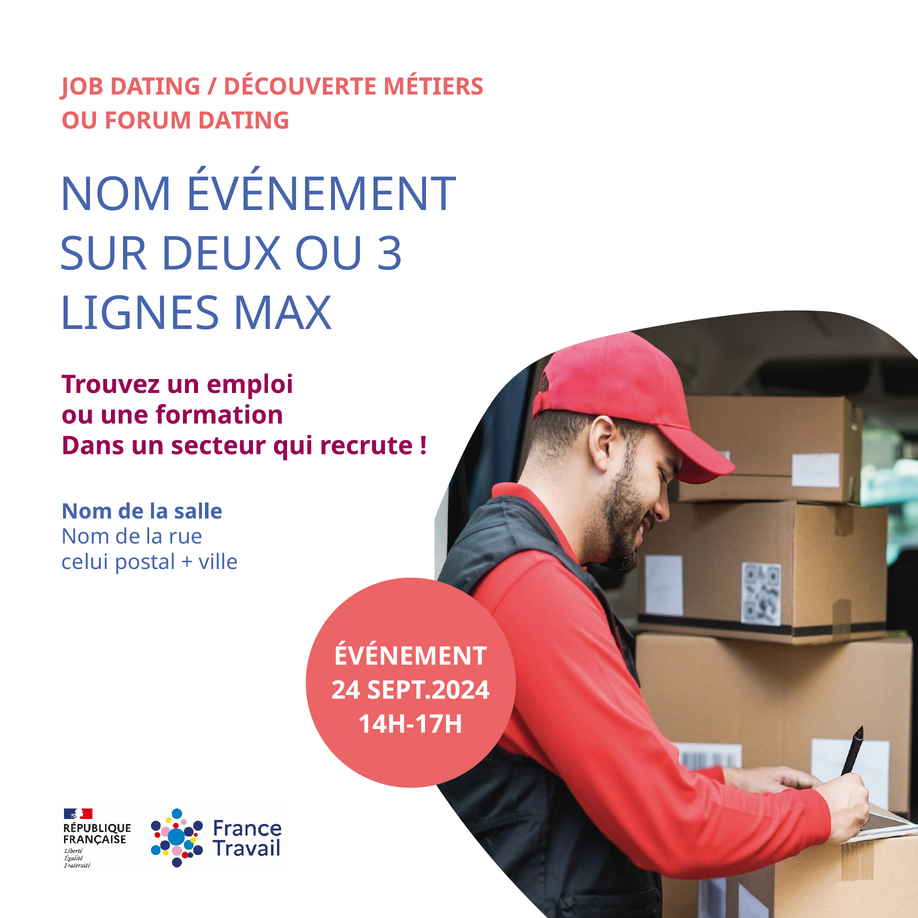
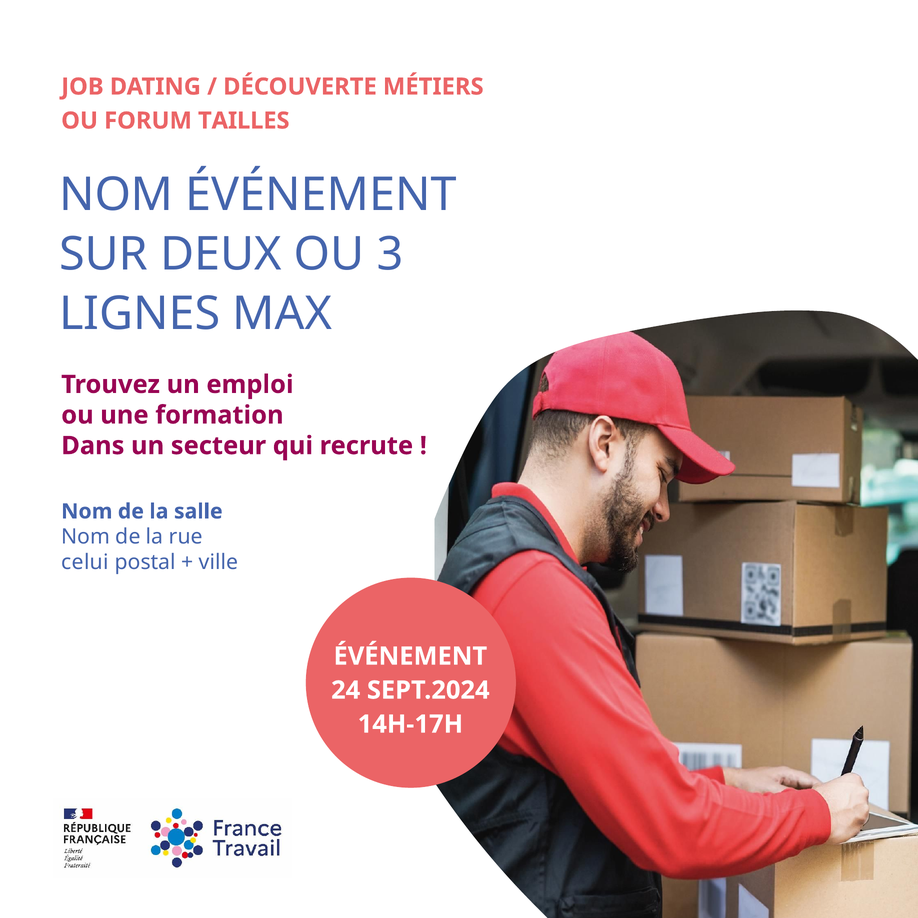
FORUM DATING: DATING -> TAILLES
